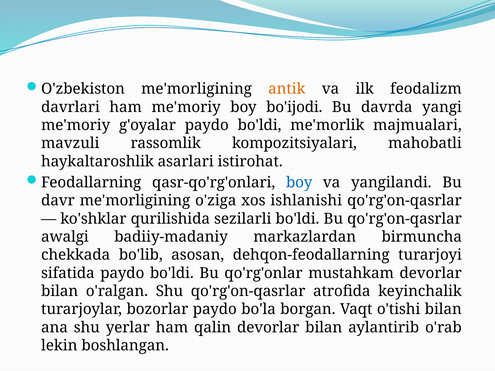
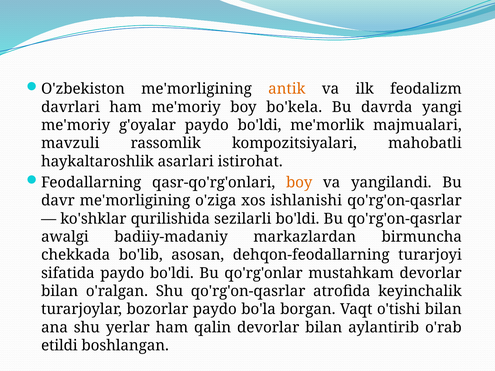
bo'ijodi: bo'ijodi -> bo'kela
boy at (299, 183) colour: blue -> orange
lekin: lekin -> etildi
